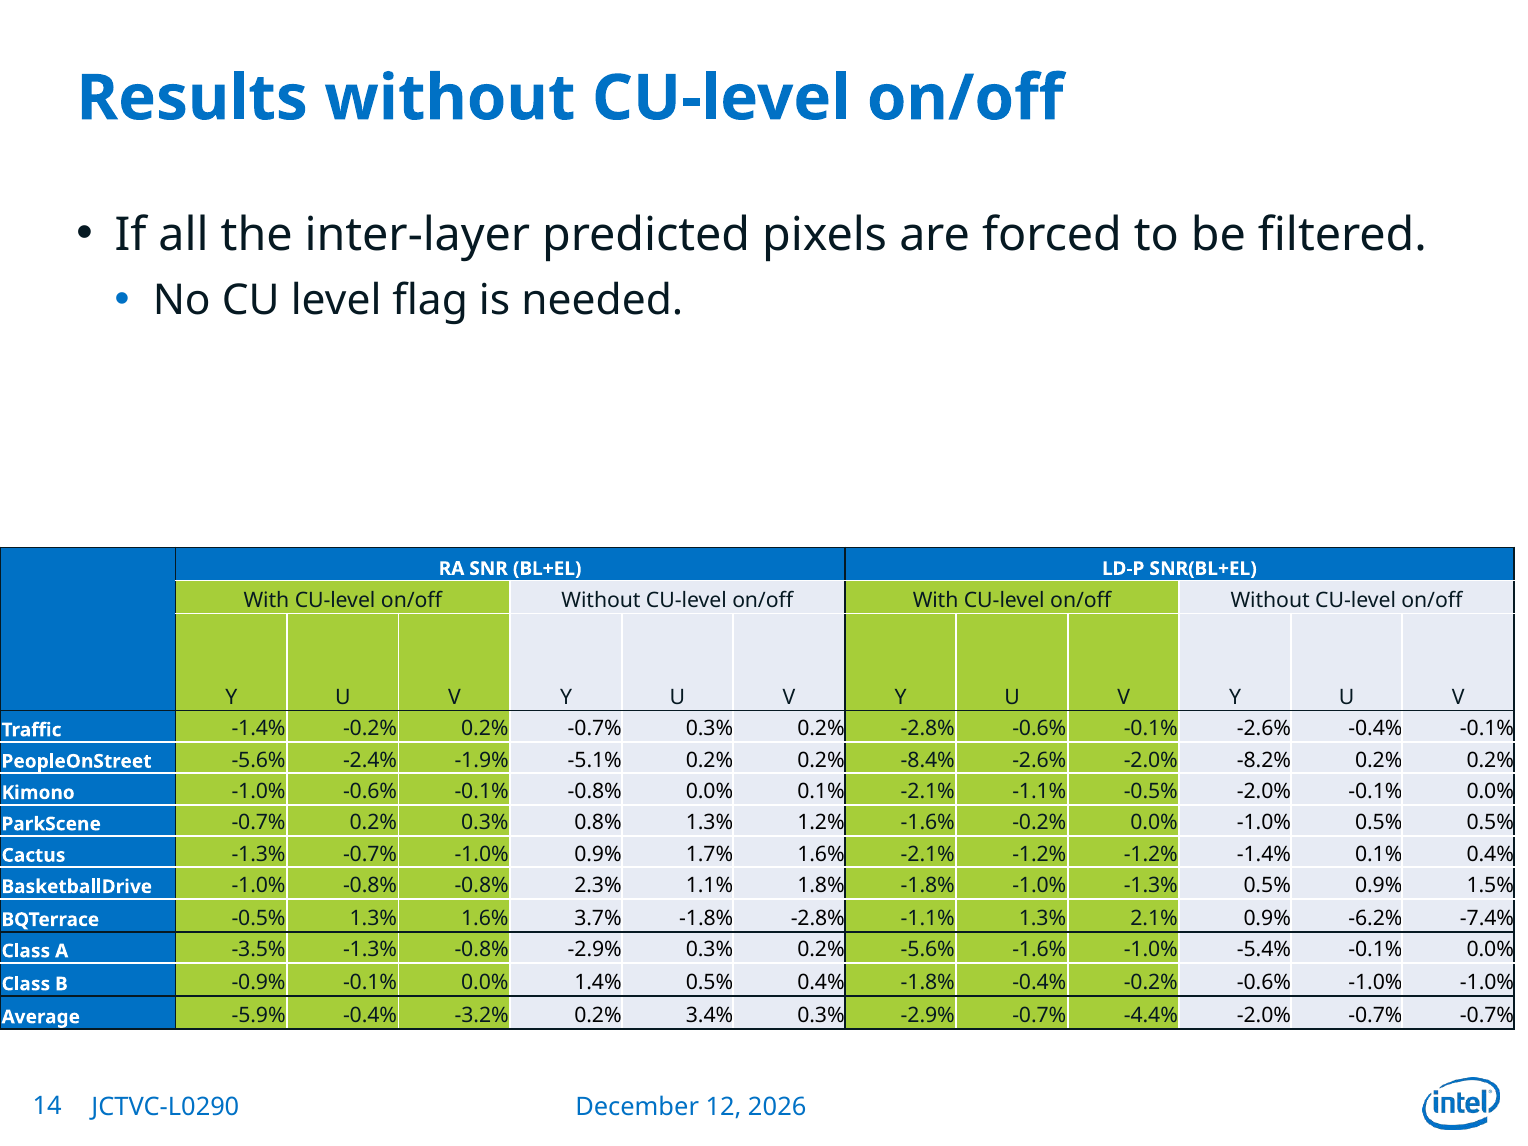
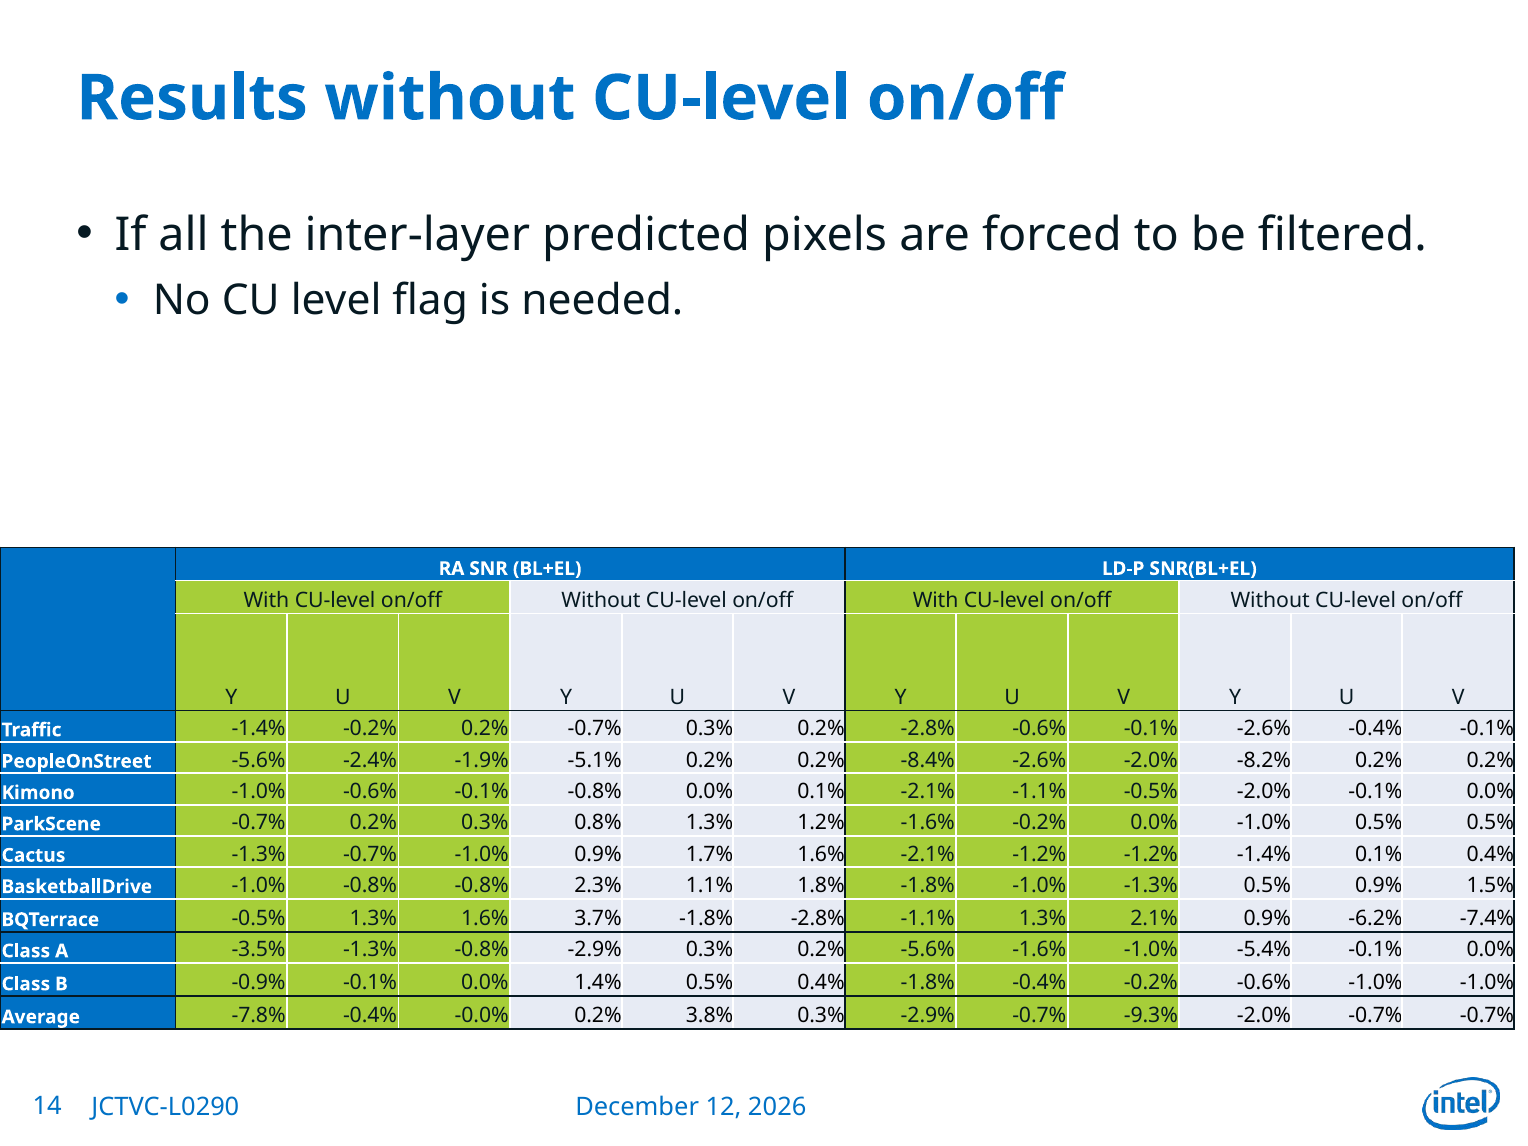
-5.9%: -5.9% -> -7.8%
-3.2%: -3.2% -> -0.0%
3.4%: 3.4% -> 3.8%
-4.4%: -4.4% -> -9.3%
